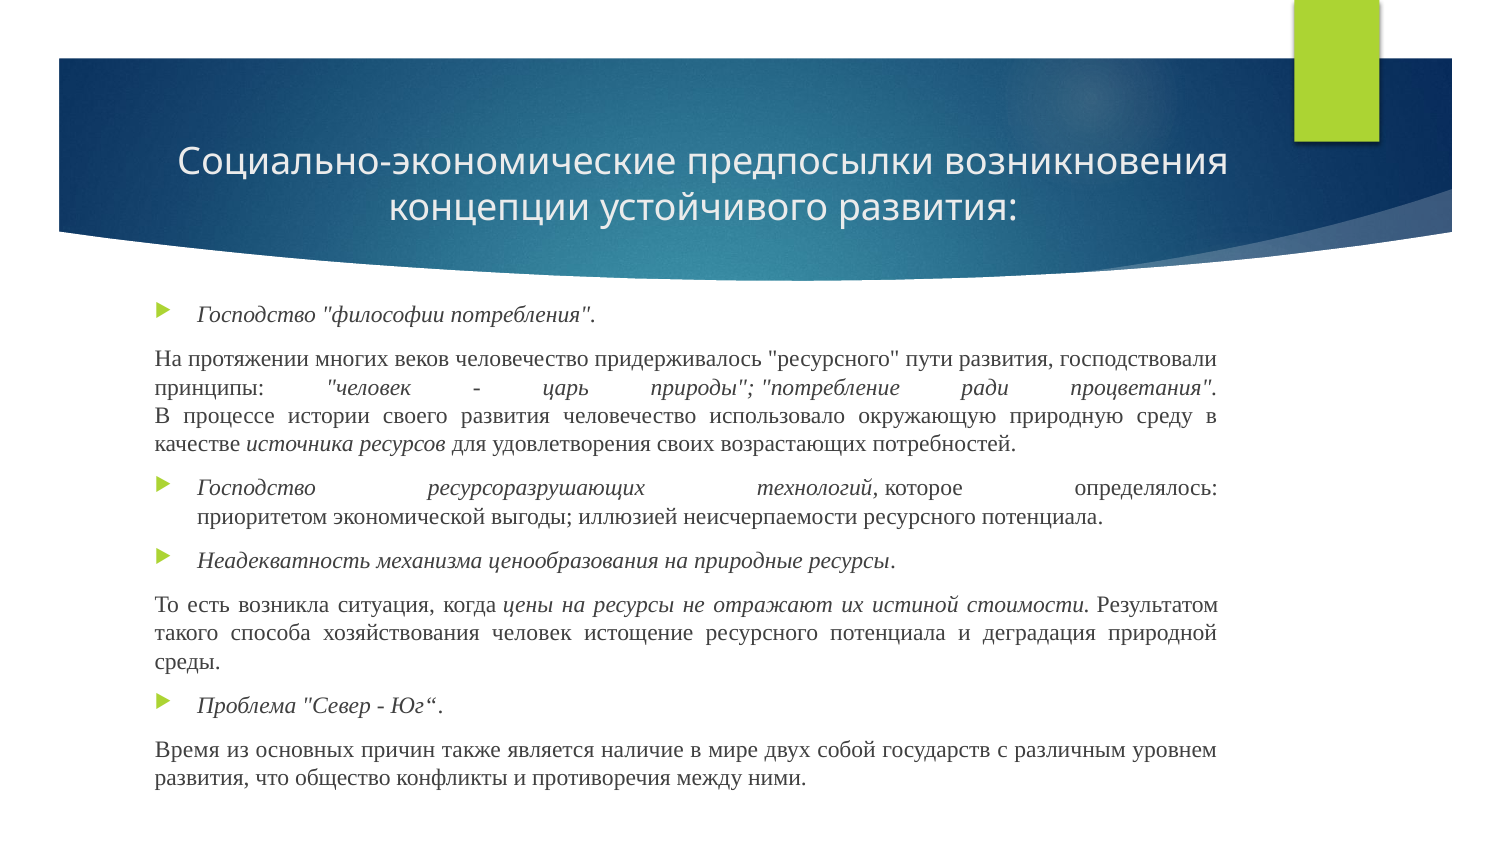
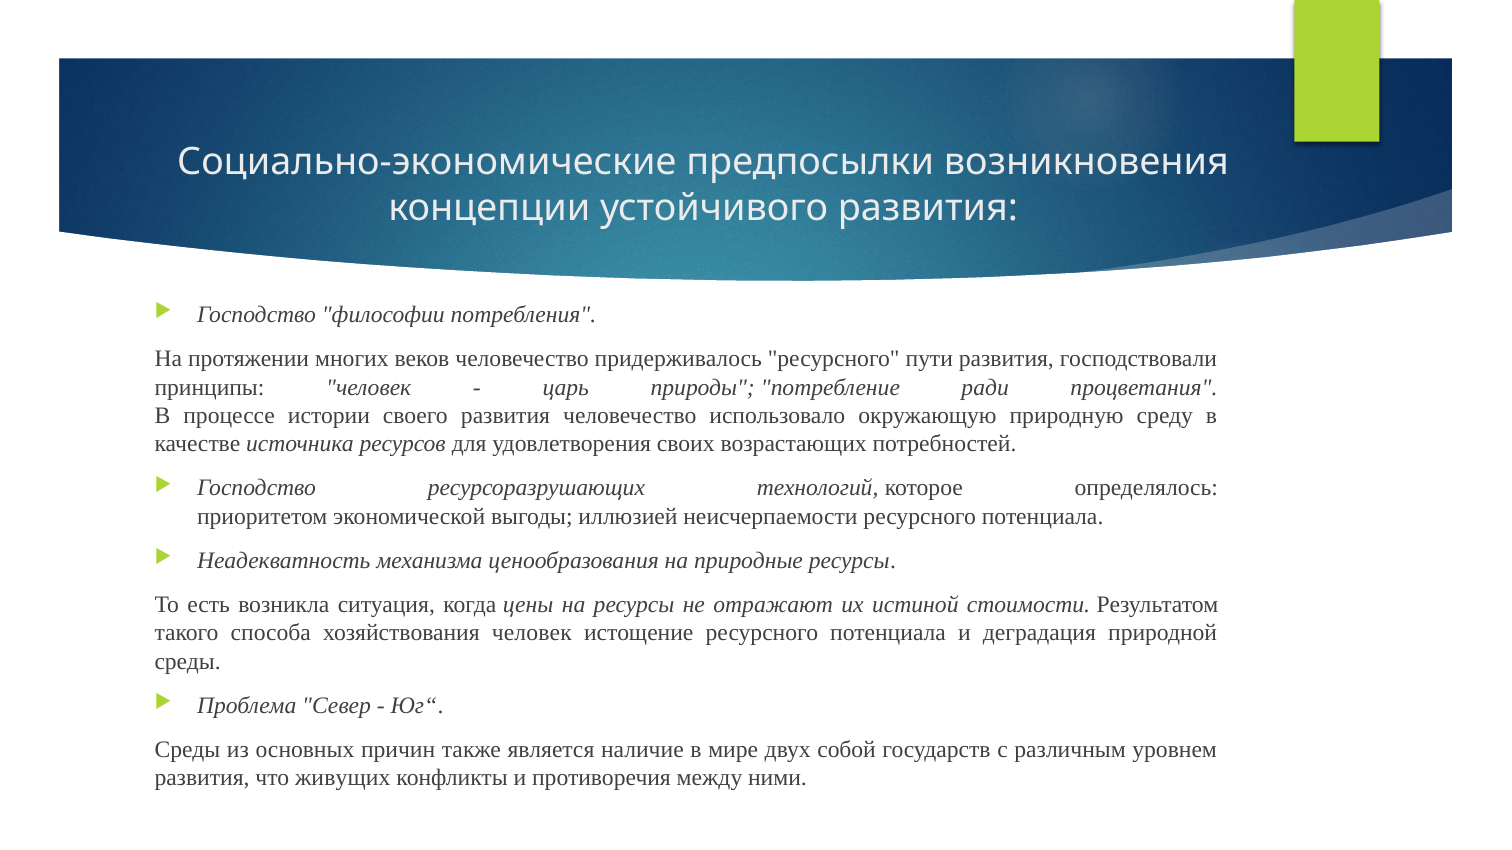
Время at (187, 750): Время -> Среды
общество: общество -> живущих
